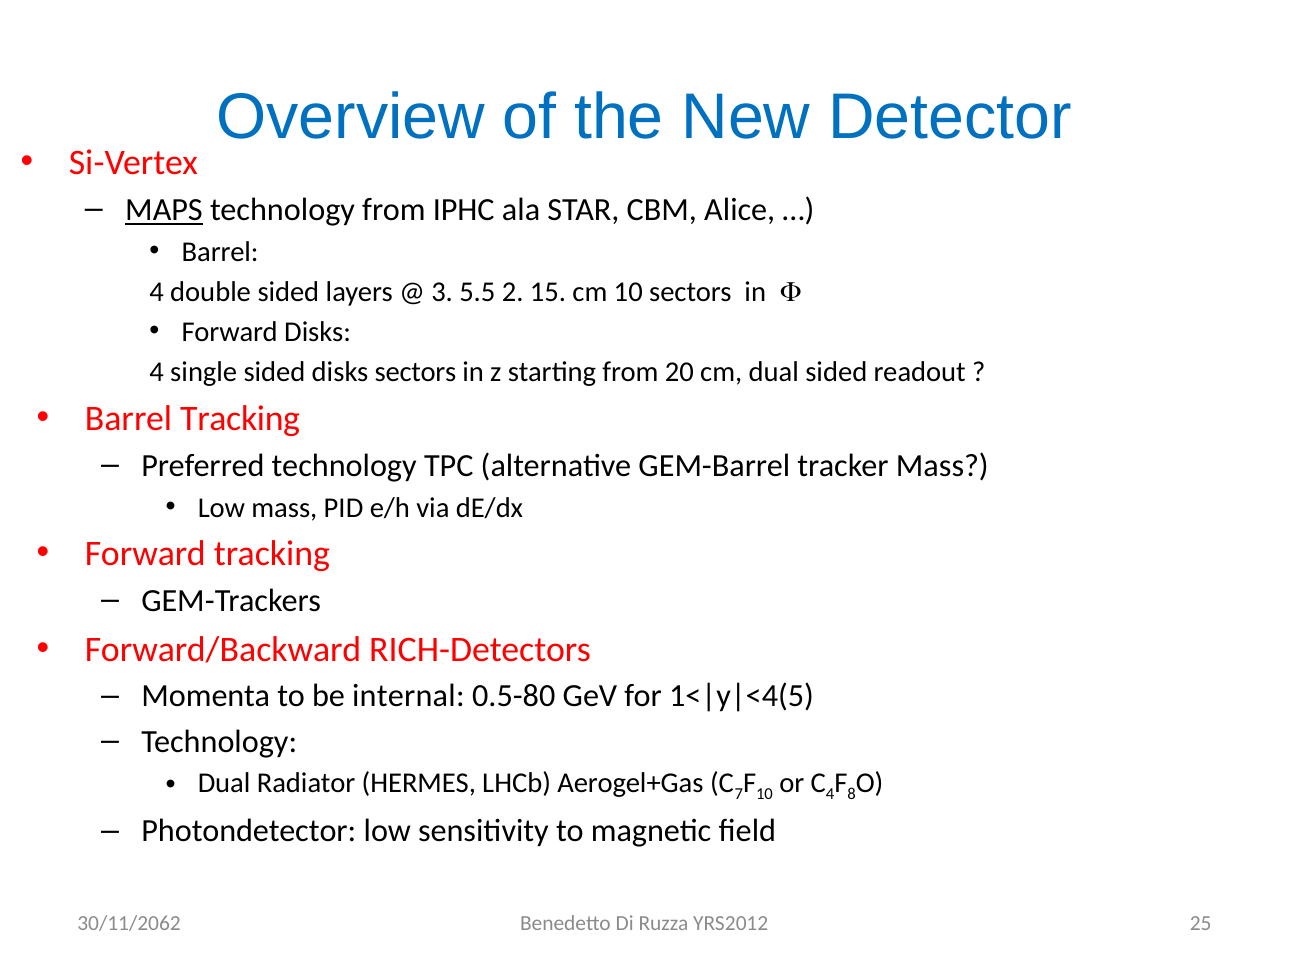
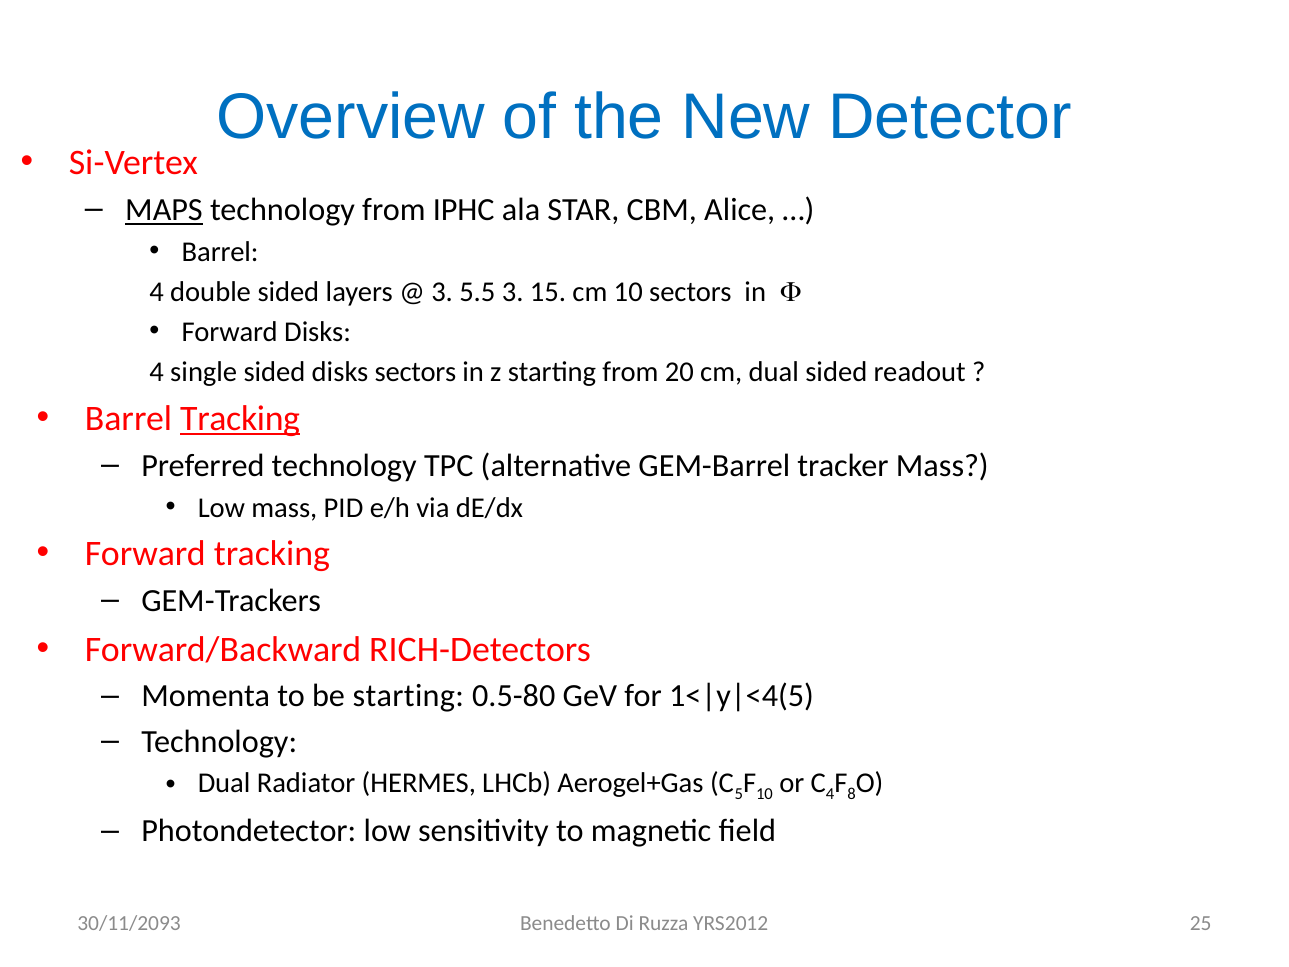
5.5 2: 2 -> 3
Tracking at (240, 418) underline: none -> present
be internal: internal -> starting
7: 7 -> 5
30/11/2062: 30/11/2062 -> 30/11/2093
